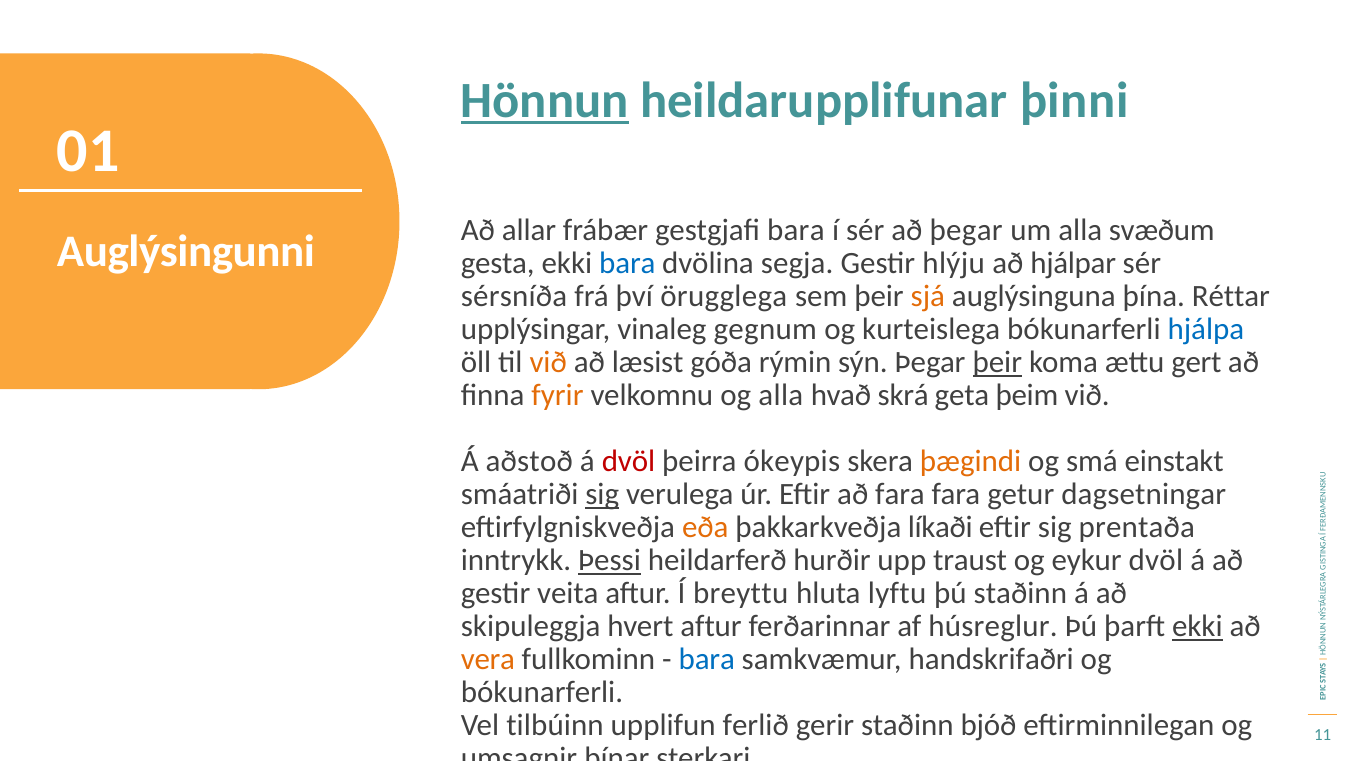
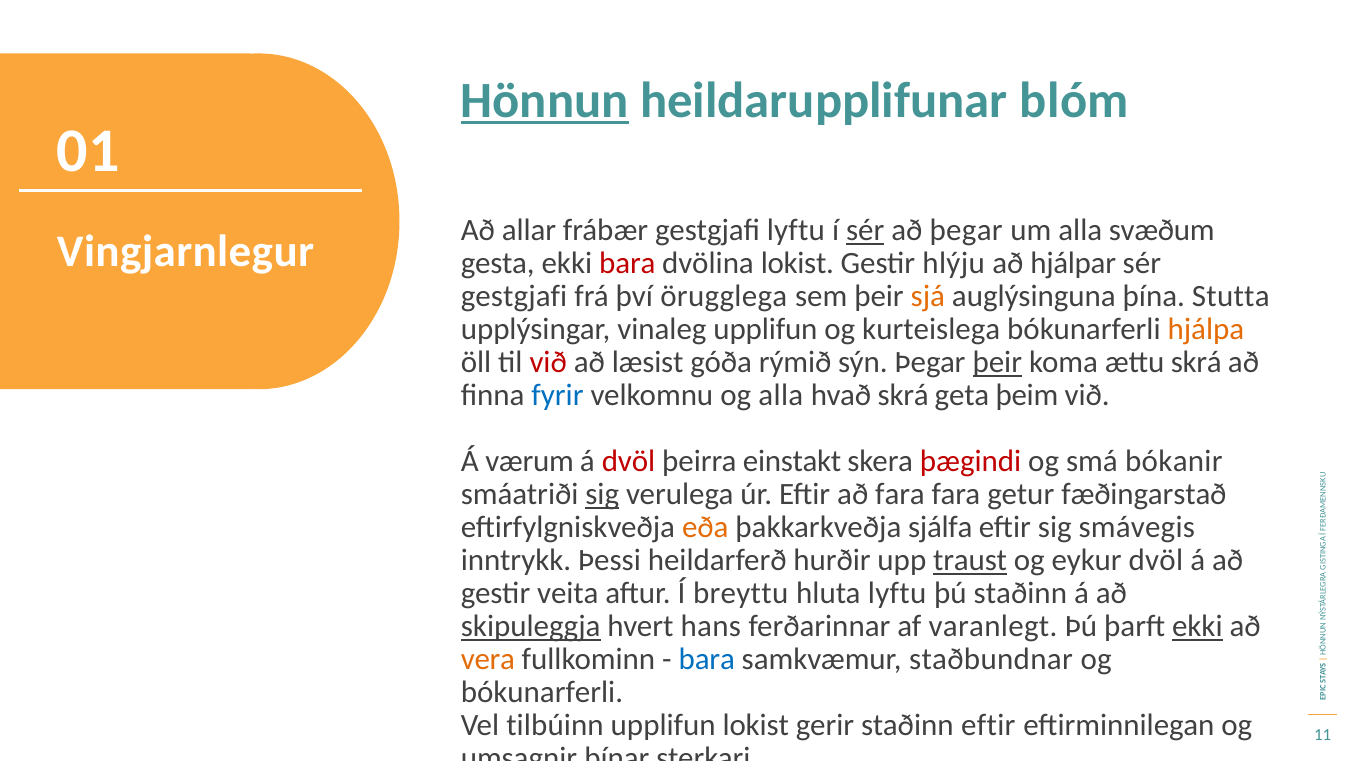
þinni: þinni -> blóm
gestgjafi bara: bara -> lyftu
sér at (865, 231) underline: none -> present
Auglýsingunni: Auglýsingunni -> Vingjarnlegur
bara at (627, 264) colour: blue -> red
dvölina segja: segja -> lokist
sérsníða at (514, 297): sérsníða -> gestgjafi
Réttar: Réttar -> Stutta
vinaleg gegnum: gegnum -> upplifun
hjálpa colour: blue -> orange
við at (548, 363) colour: orange -> red
rýmin: rýmin -> rýmið
ættu gert: gert -> skrá
fyrir colour: orange -> blue
aðstoð: aðstoð -> værum
ókeypis: ókeypis -> einstakt
þægindi colour: orange -> red
einstakt: einstakt -> bókanir
dagsetningar: dagsetningar -> fæðingarstað
líkaði: líkaði -> sjálfa
prentaða: prentaða -> smávegis
Þessi underline: present -> none
traust underline: none -> present
skipuleggja underline: none -> present
hvert aftur: aftur -> hans
húsreglur: húsreglur -> varanlegt
handskrifaðri: handskrifaðri -> staðbundnar
upplifun ferlið: ferlið -> lokist
staðinn bjóð: bjóð -> eftir
